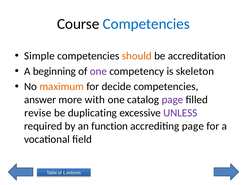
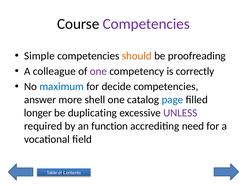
Competencies at (146, 24) colour: blue -> purple
accreditation: accreditation -> proofreading
beginning: beginning -> colleague
skeleton: skeleton -> correctly
maximum colour: orange -> blue
with: with -> shell
page at (172, 100) colour: purple -> blue
revise: revise -> longer
accrediting page: page -> need
